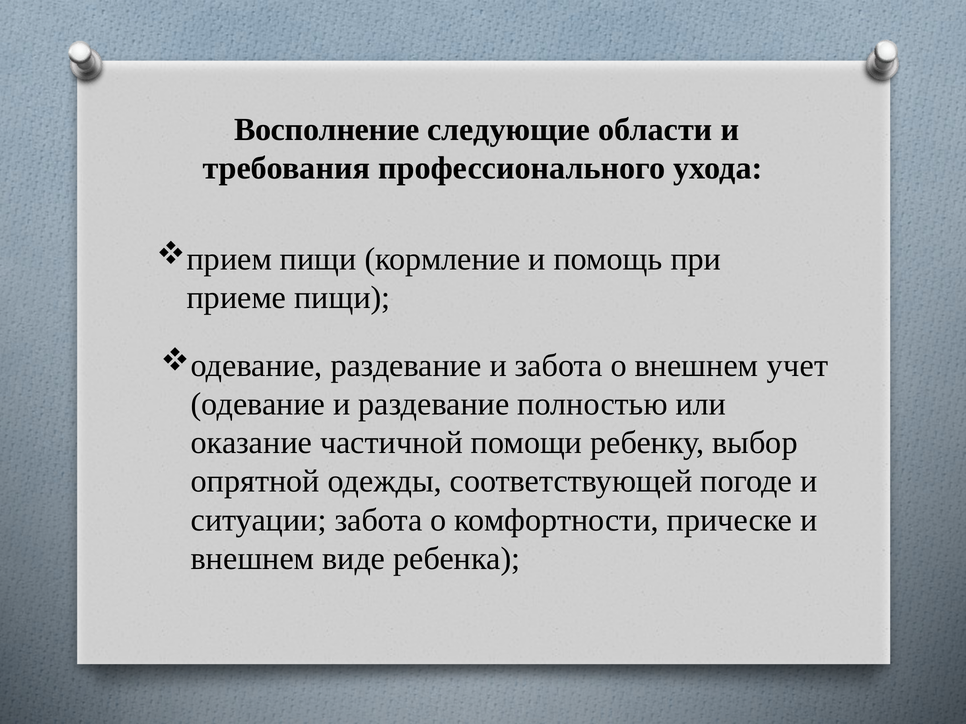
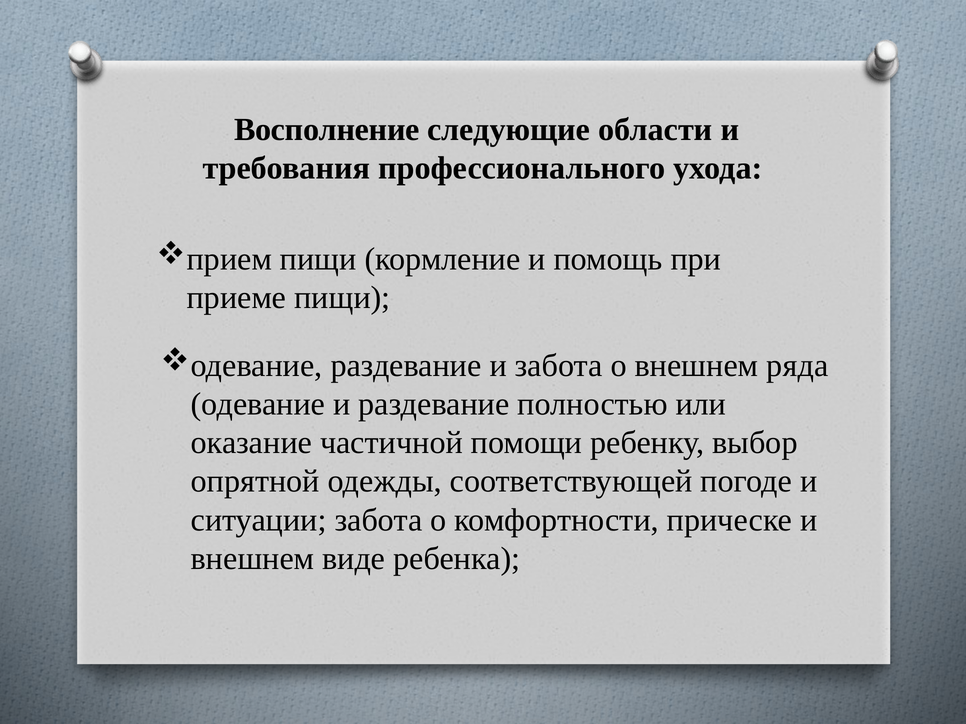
учет: учет -> ряда
